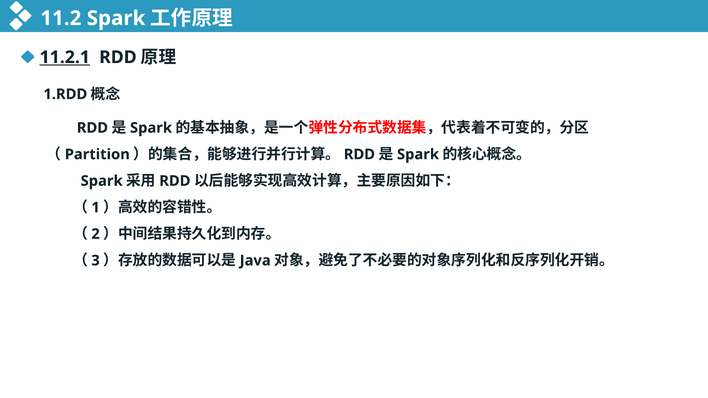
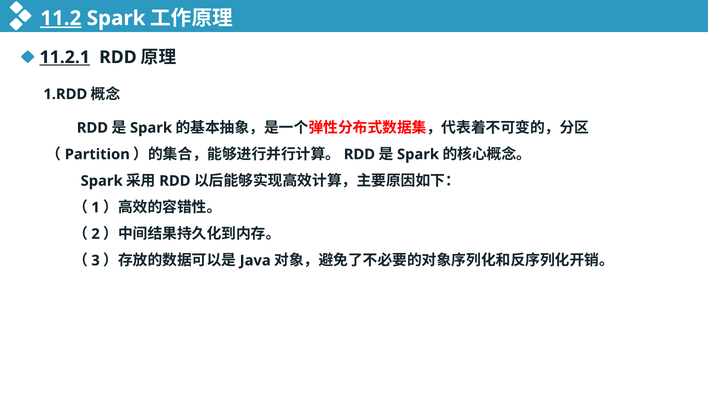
11.2 underline: none -> present
